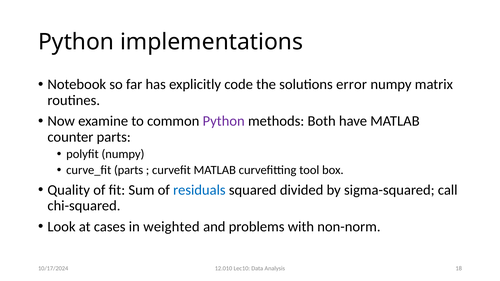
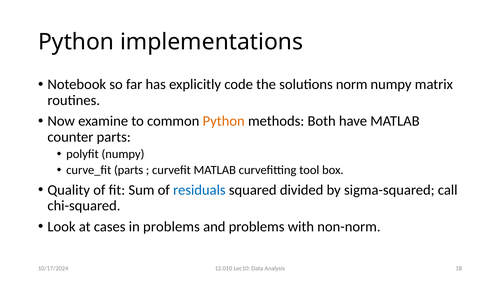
error: error -> norm
Python at (224, 121) colour: purple -> orange
in weighted: weighted -> problems
